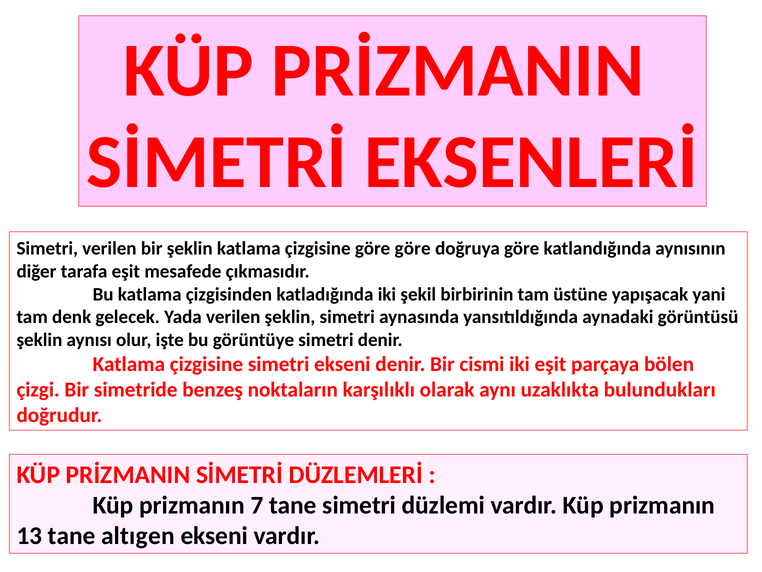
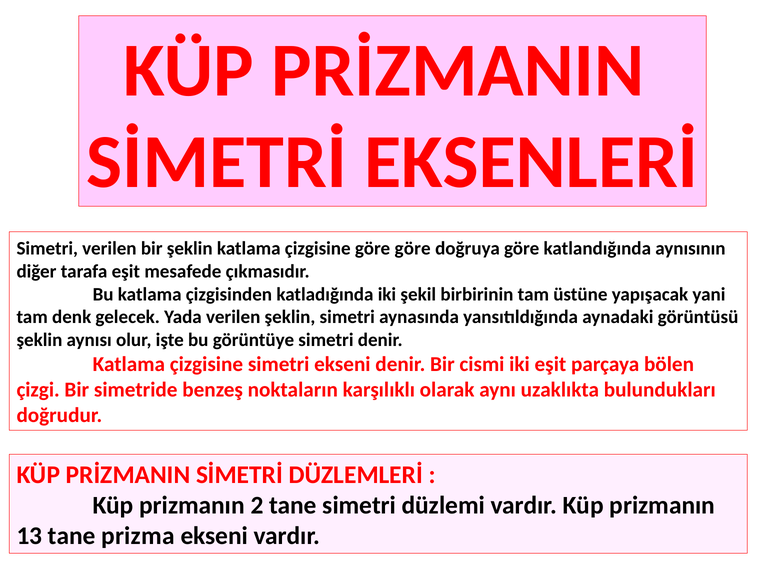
7: 7 -> 2
altıgen: altıgen -> prizma
